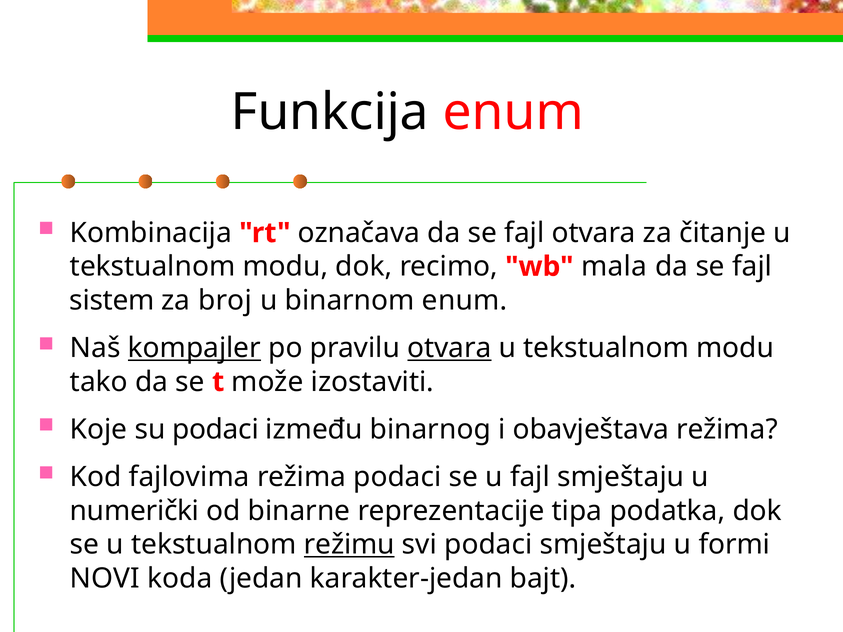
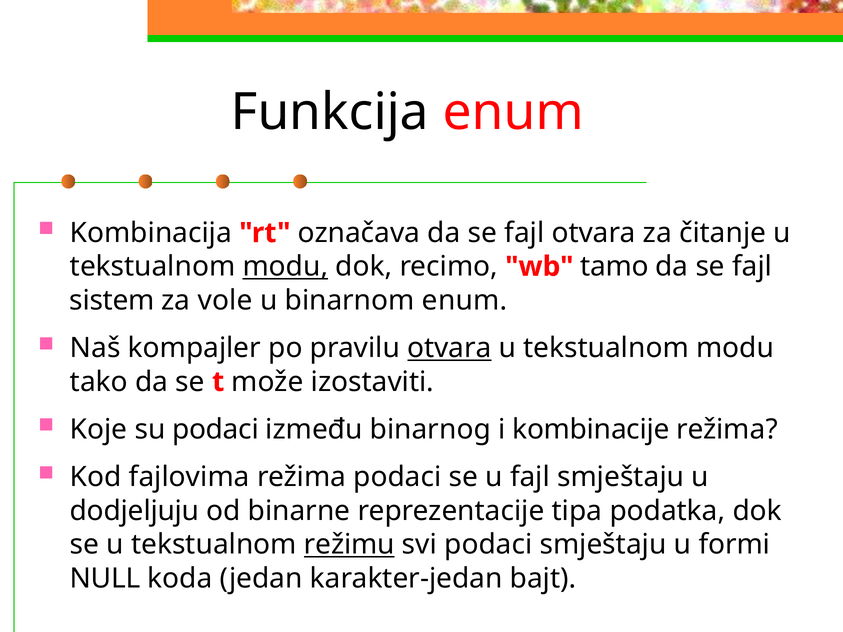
modu at (285, 267) underline: none -> present
mala: mala -> tamo
broj: broj -> vole
kompajler underline: present -> none
obavještava: obavještava -> kombinacije
numerički: numerički -> dodjeljuju
NOVI: NOVI -> NULL
